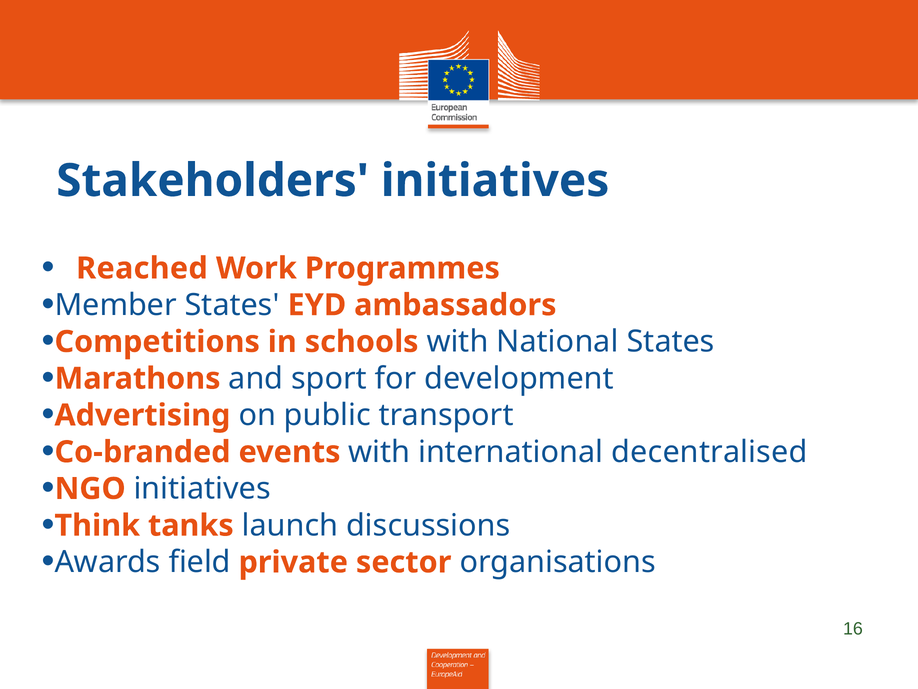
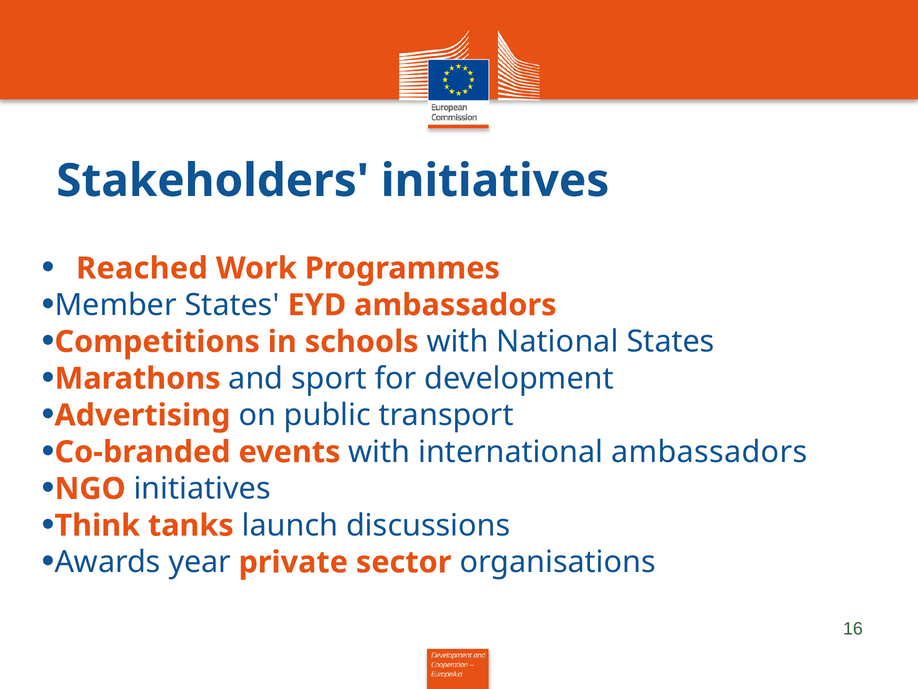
international decentralised: decentralised -> ambassadors
field: field -> year
